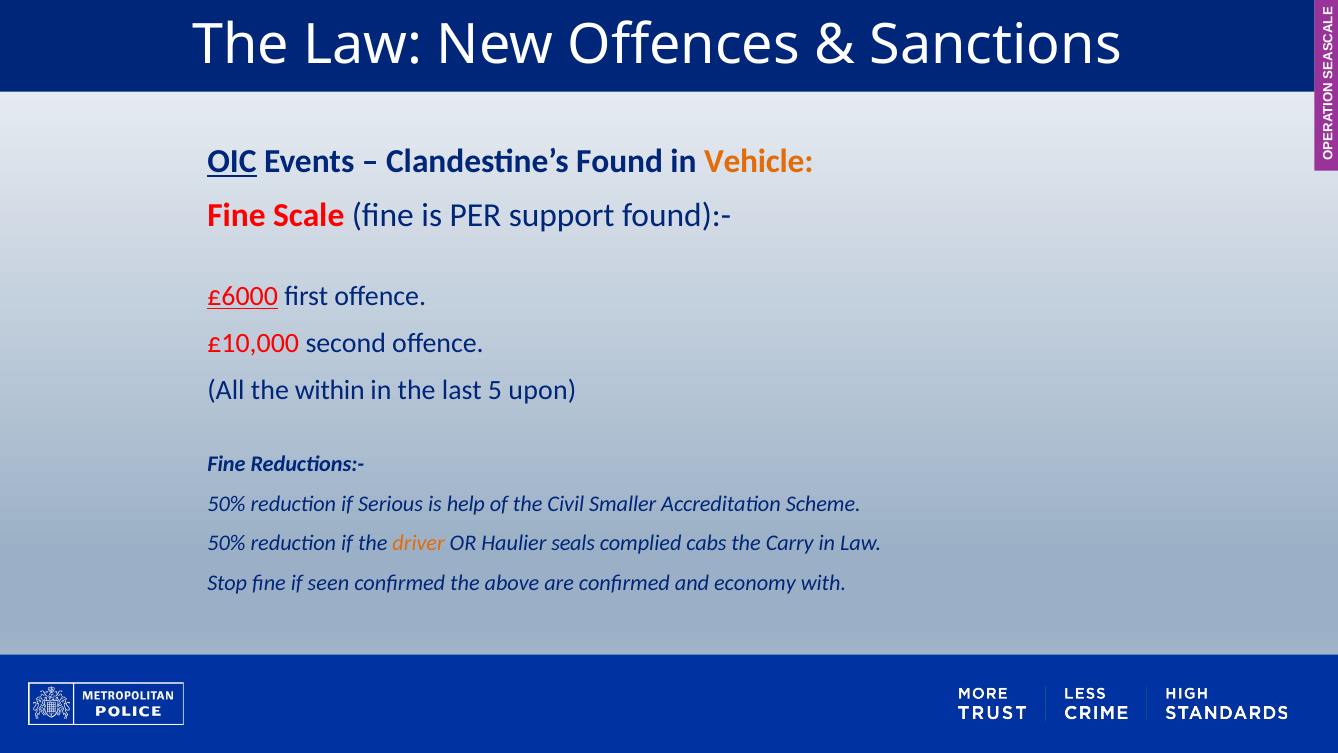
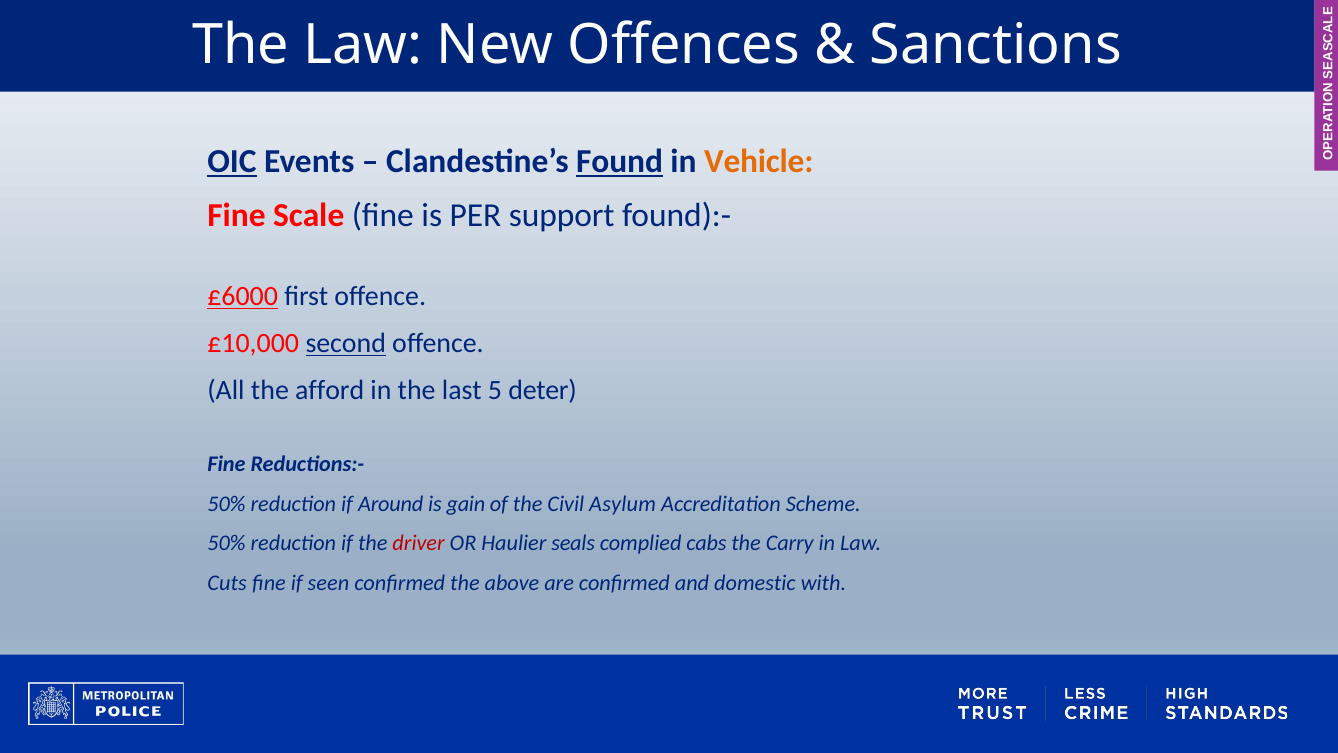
Found underline: none -> present
second underline: none -> present
within: within -> afford
upon: upon -> deter
Serious: Serious -> Around
help: help -> gain
Smaller: Smaller -> Asylum
driver colour: orange -> red
Stop: Stop -> Cuts
economy: economy -> domestic
